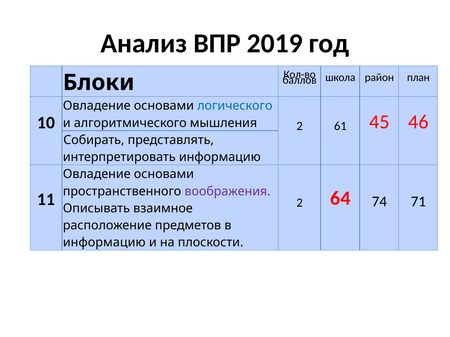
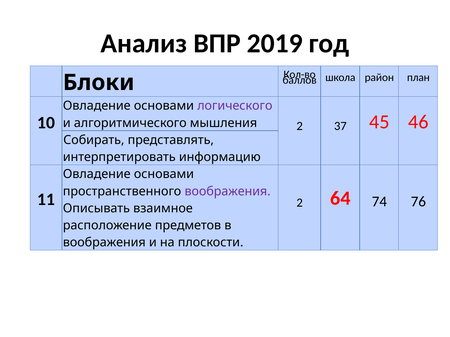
логического colour: blue -> purple
61: 61 -> 37
71: 71 -> 76
информацию at (104, 243): информацию -> воображения
